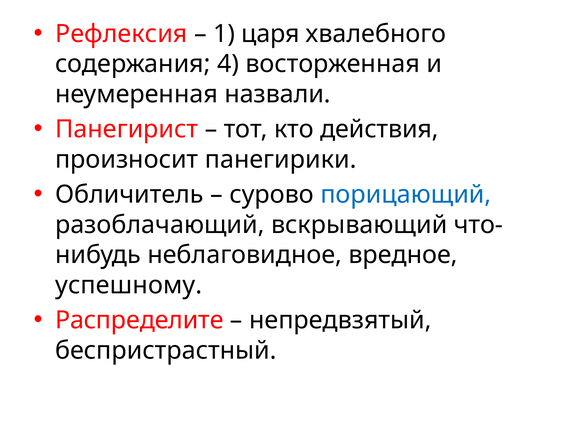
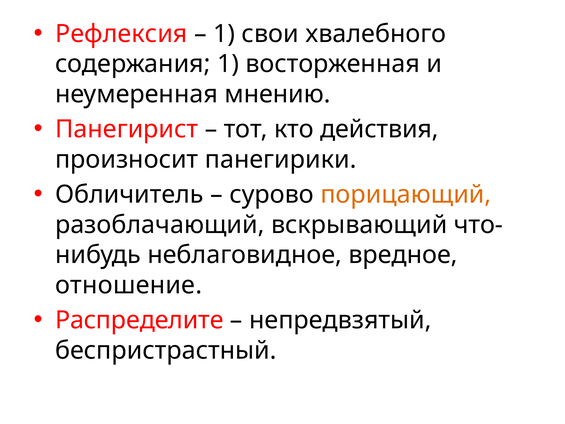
царя: царя -> свои
содержания 4: 4 -> 1
назвали: назвали -> мнению
порицающий colour: blue -> orange
успешному: успешному -> отношение
